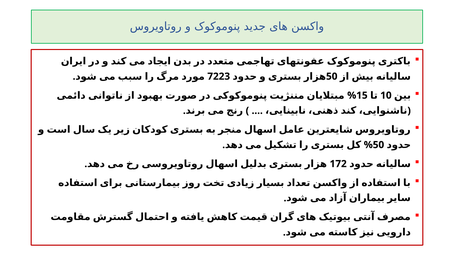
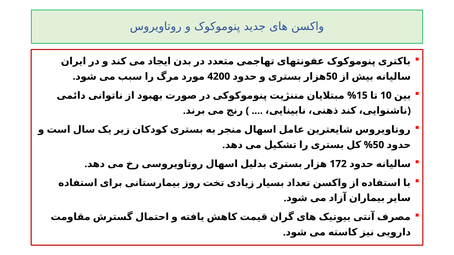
7223: 7223 -> 4200
